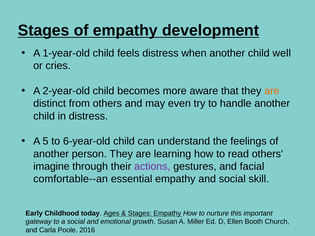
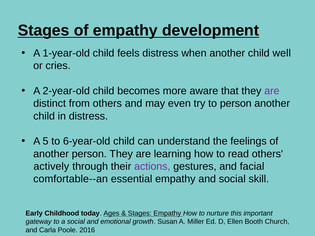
are at (272, 91) colour: orange -> purple
to handle: handle -> person
imagine: imagine -> actively
